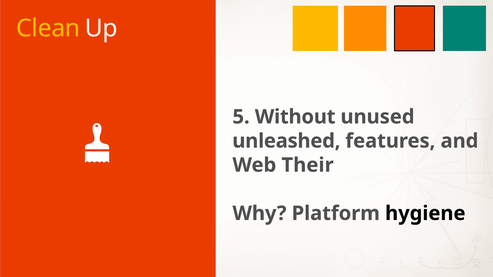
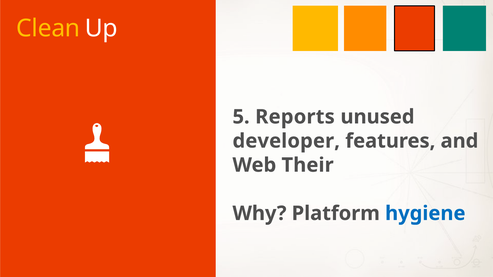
Without: Without -> Reports
unleashed: unleashed -> developer
hygiene colour: black -> blue
